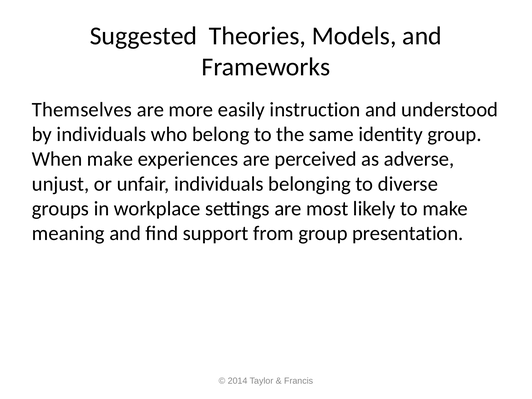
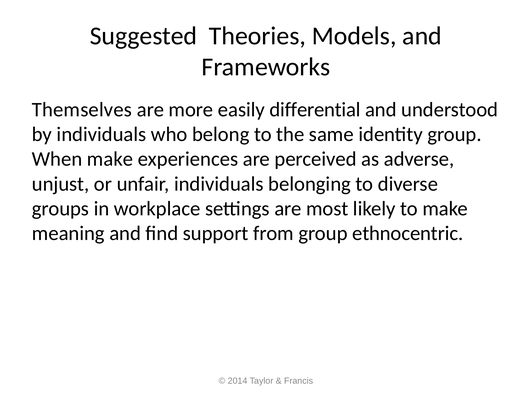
instruction: instruction -> differential
presentation: presentation -> ethnocentric
